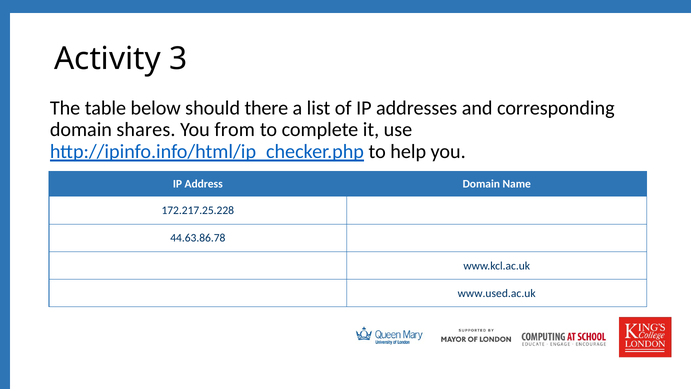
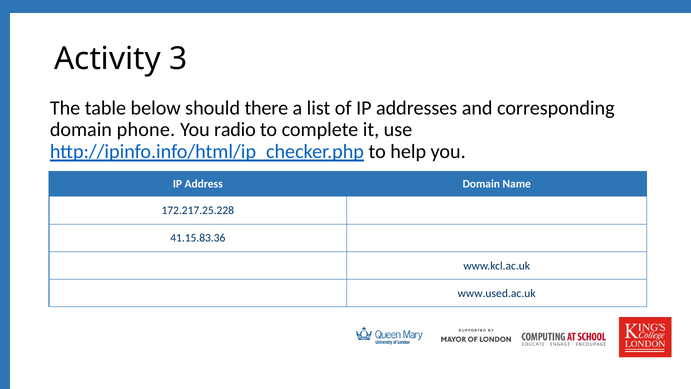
shares: shares -> phone
from: from -> radio
44.63.86.78: 44.63.86.78 -> 41.15.83.36
